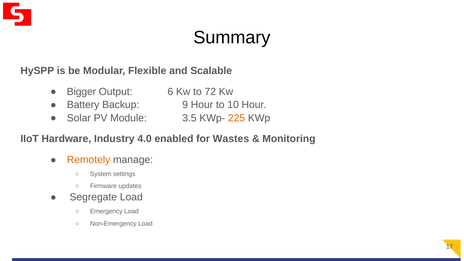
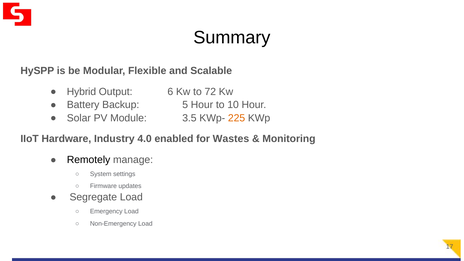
Bigger: Bigger -> Hybrid
9: 9 -> 5
Remotely colour: orange -> black
